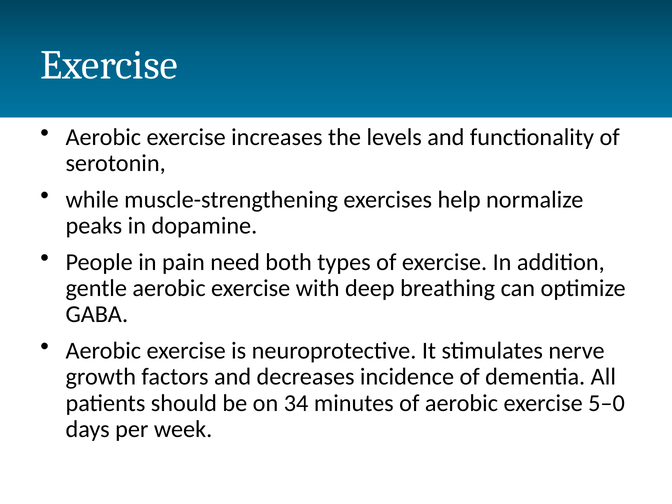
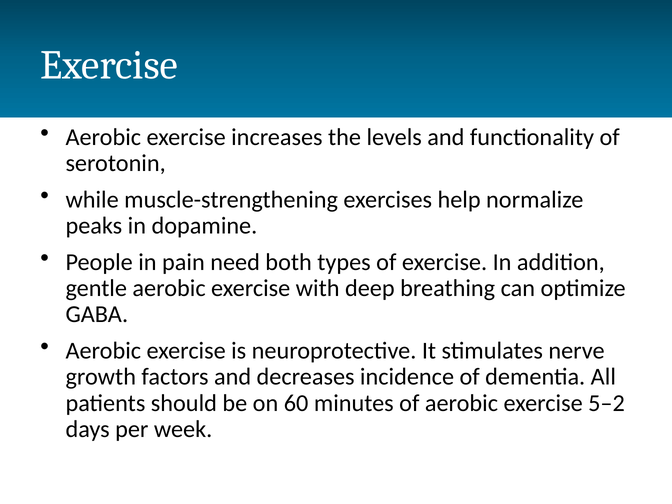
34: 34 -> 60
5–0: 5–0 -> 5–2
